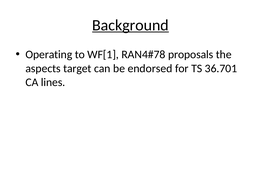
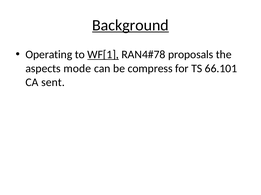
WF[1 underline: none -> present
target: target -> mode
endorsed: endorsed -> compress
36.701: 36.701 -> 66.101
lines: lines -> sent
